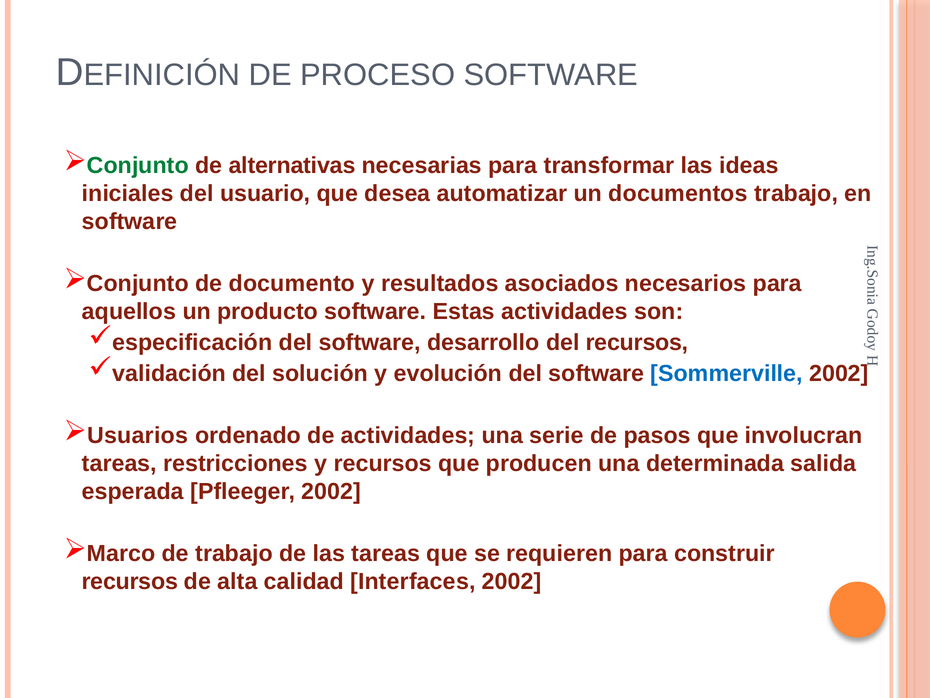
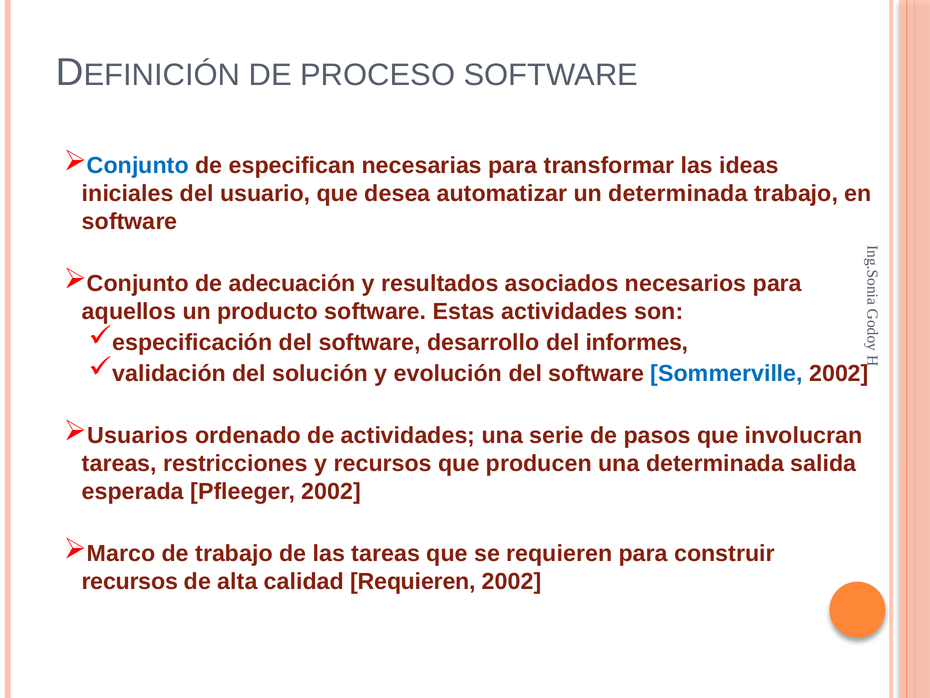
Conjunto at (138, 165) colour: green -> blue
alternativas: alternativas -> especifican
un documentos: documentos -> determinada
documento: documento -> adecuación
del recursos: recursos -> informes
calidad Interfaces: Interfaces -> Requieren
